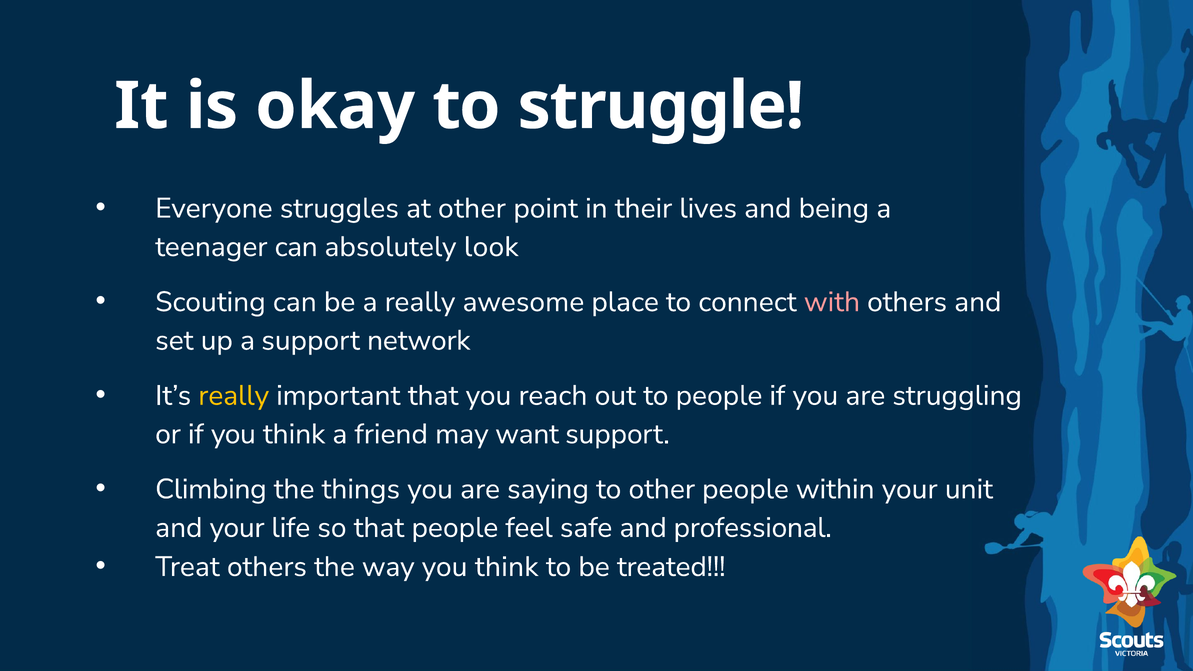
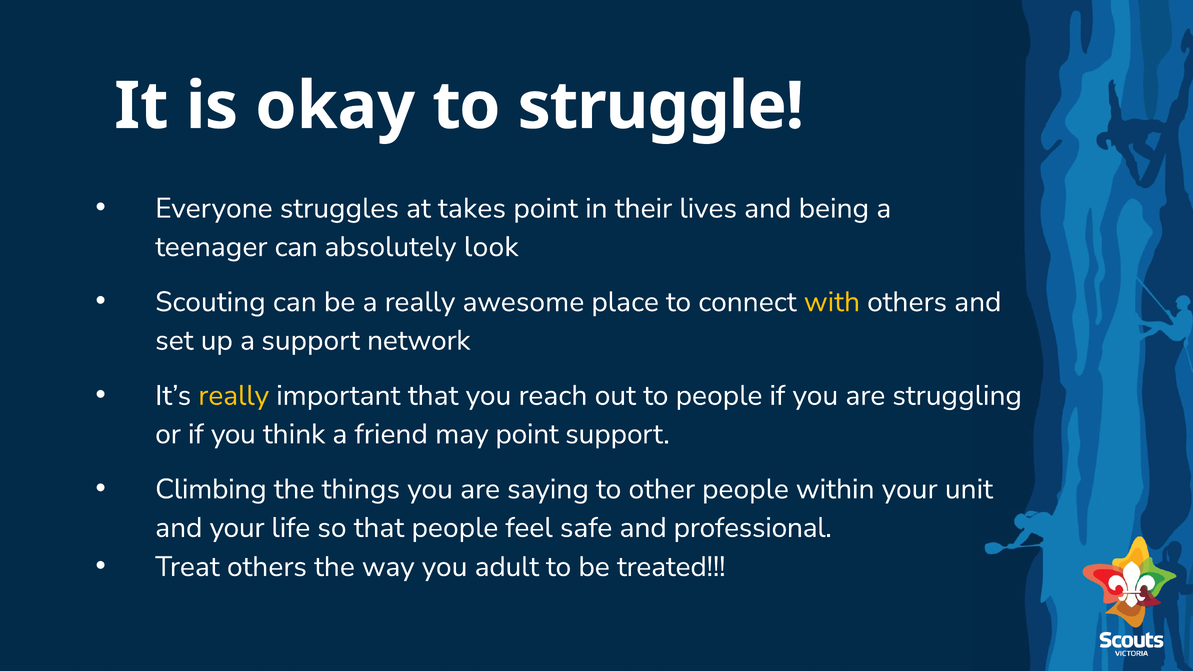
at other: other -> takes
with colour: pink -> yellow
may want: want -> point
way you think: think -> adult
